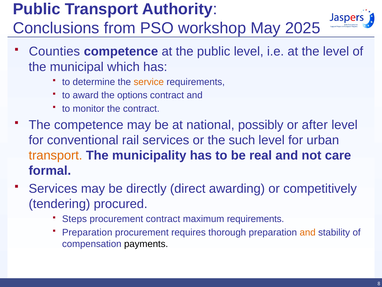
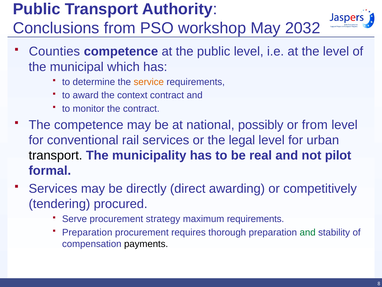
2025: 2025 -> 2032
options: options -> context
or after: after -> from
such: such -> legal
transport at (56, 155) colour: orange -> black
care: care -> pilot
Steps: Steps -> Serve
procurement contract: contract -> strategy
and at (308, 232) colour: orange -> green
